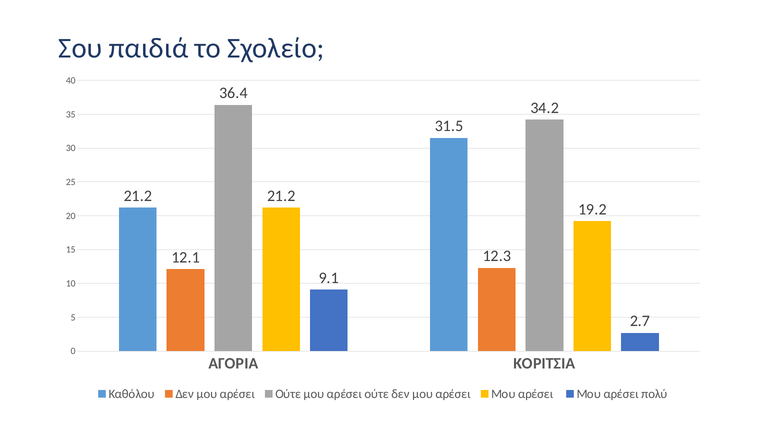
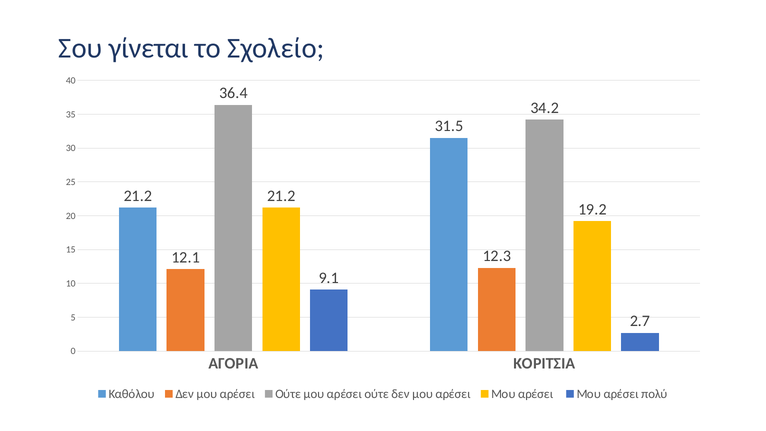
παιδιά: παιδιά -> γίνεται
